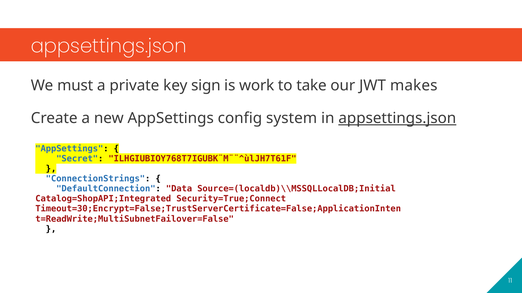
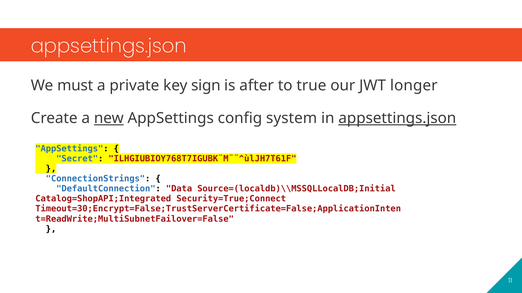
work: work -> after
take: take -> true
makes: makes -> longer
new underline: none -> present
